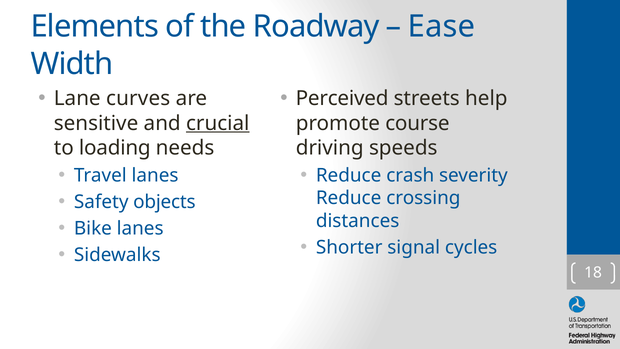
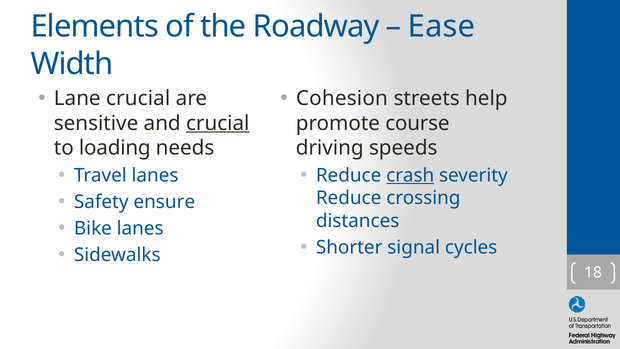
Lane curves: curves -> crucial
Perceived: Perceived -> Cohesion
crash underline: none -> present
objects: objects -> ensure
